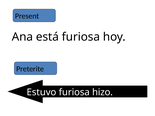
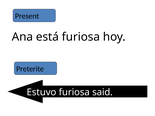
hizo: hizo -> said
